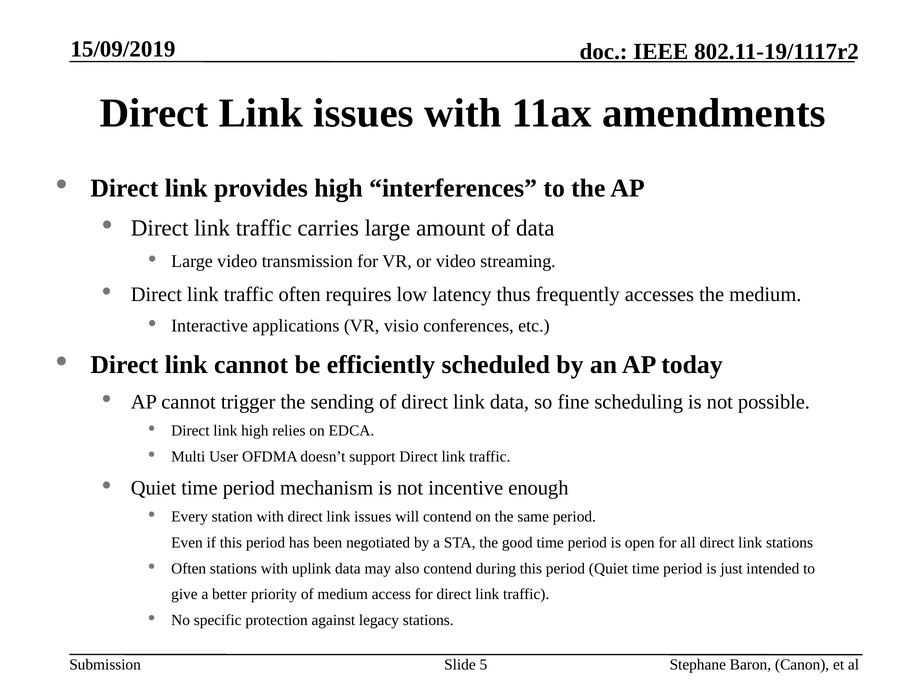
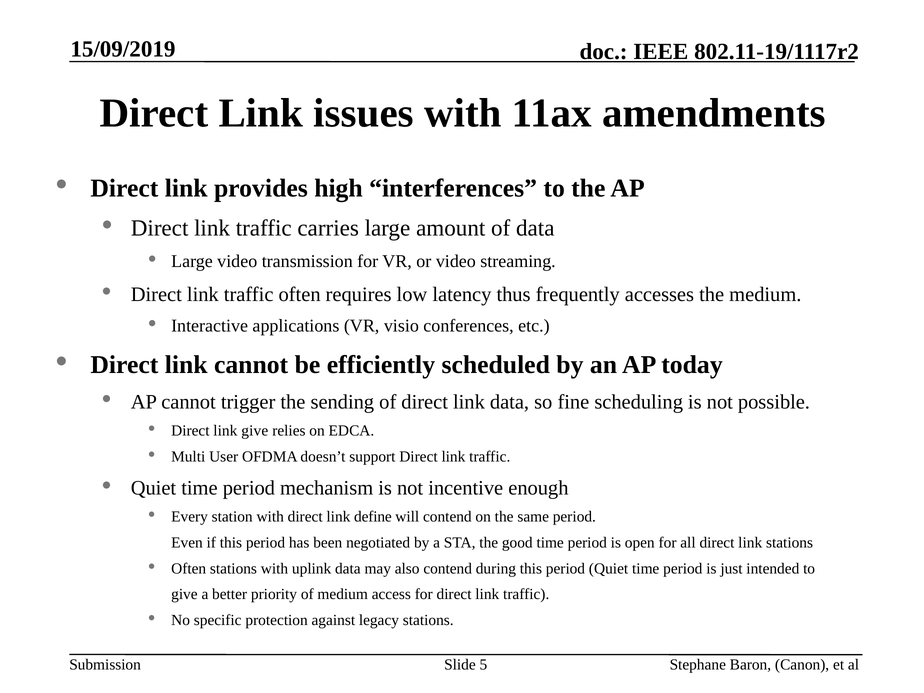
link high: high -> give
with direct link issues: issues -> define
